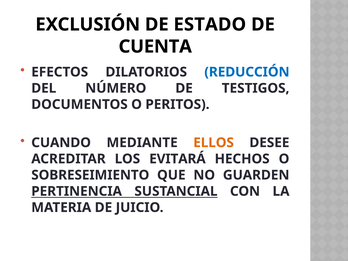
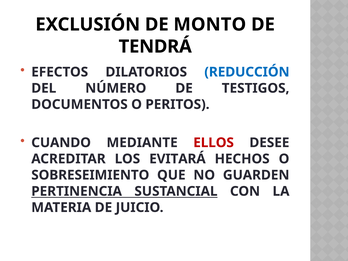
ESTADO: ESTADO -> MONTO
CUENTA: CUENTA -> TENDRÁ
ELLOS colour: orange -> red
